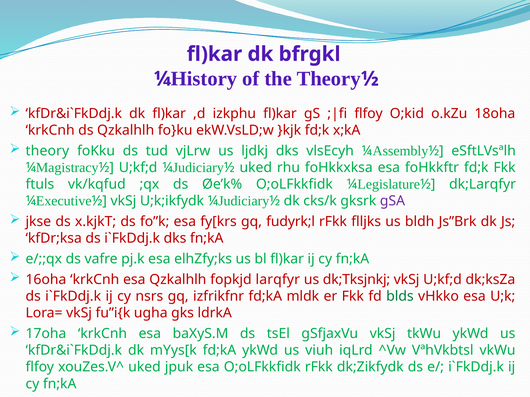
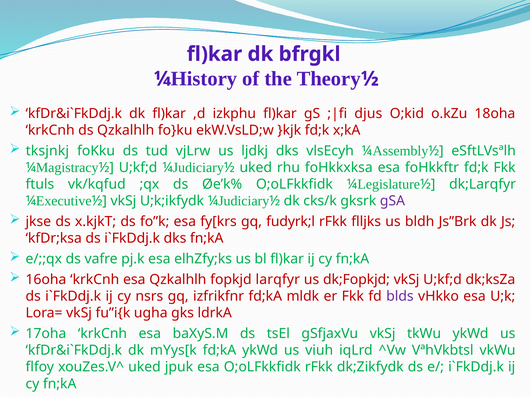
flfoy at (369, 114): flfoy -> djus
theory at (47, 151): theory -> tksjnkj
dk;Tksjnkj: dk;Tksjnkj -> dk;Fopkjd
blds colour: green -> purple
